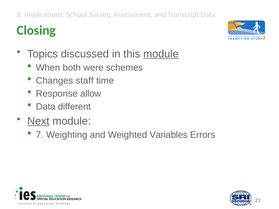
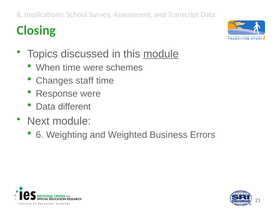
When both: both -> time
Response allow: allow -> were
Next underline: present -> none
7: 7 -> 6
Variables: Variables -> Business
